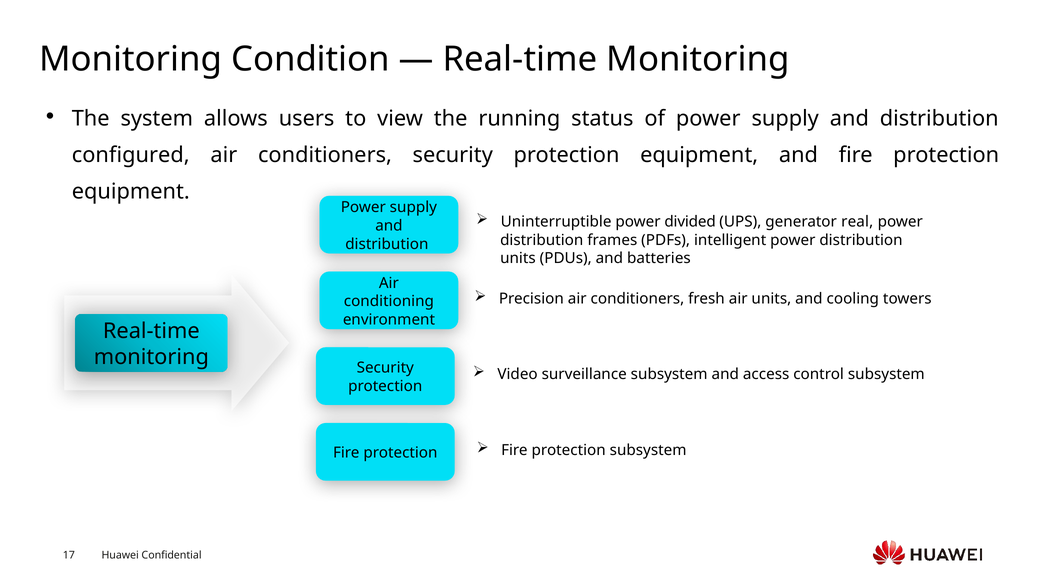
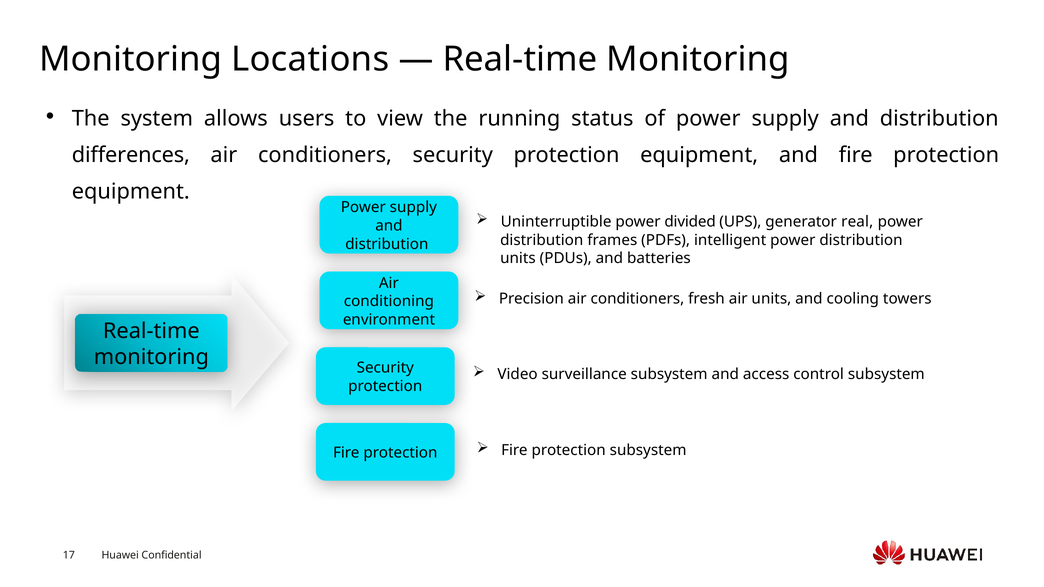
Condition: Condition -> Locations
configured: configured -> differences
